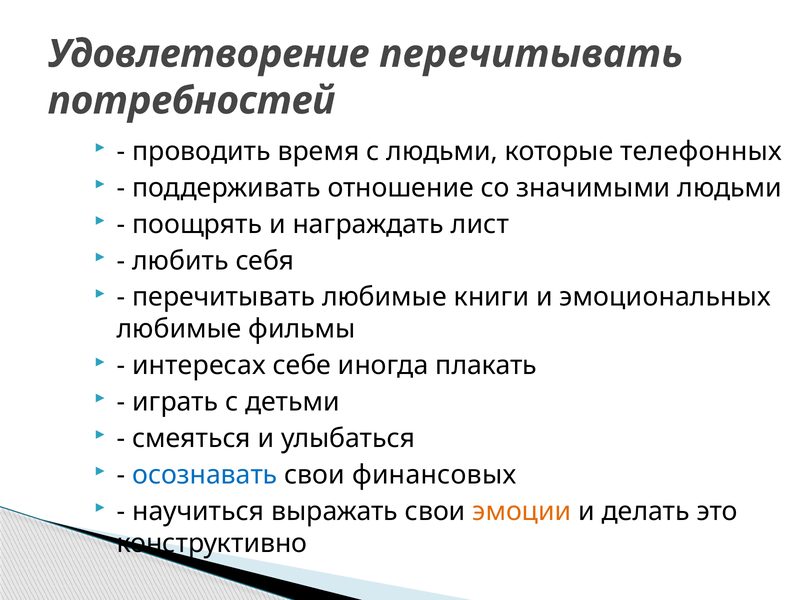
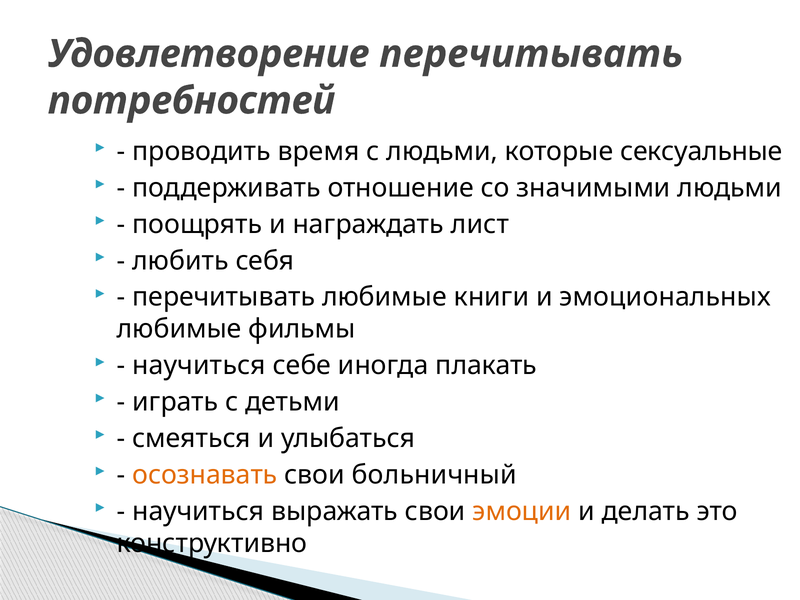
телефонных: телефонных -> сексуальные
интересах at (199, 366): интересах -> научиться
осознавать colour: blue -> orange
финансовых: финансовых -> больничный
